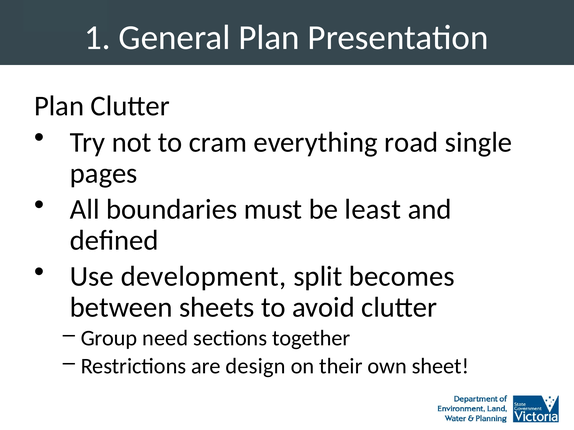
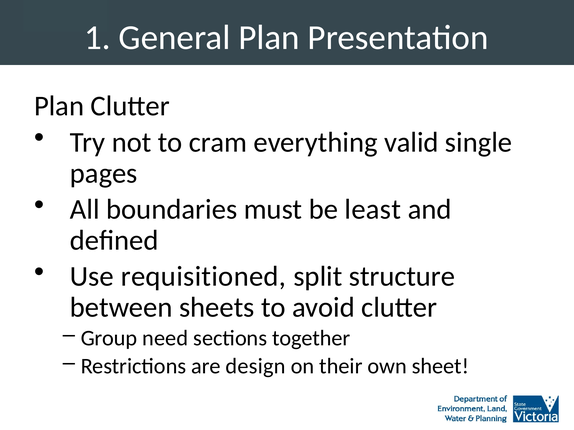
road: road -> valid
development: development -> requisitioned
becomes: becomes -> structure
